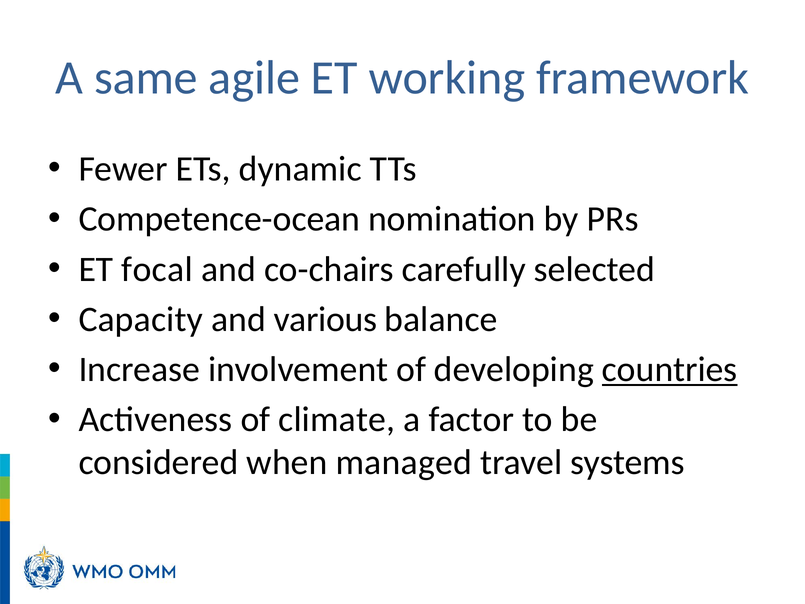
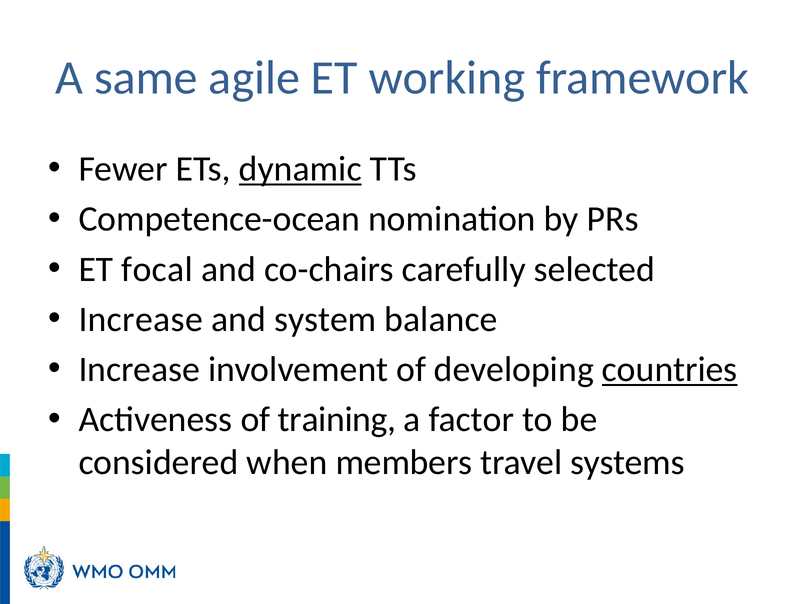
dynamic underline: none -> present
Capacity at (141, 319): Capacity -> Increase
various: various -> system
climate: climate -> training
managed: managed -> members
